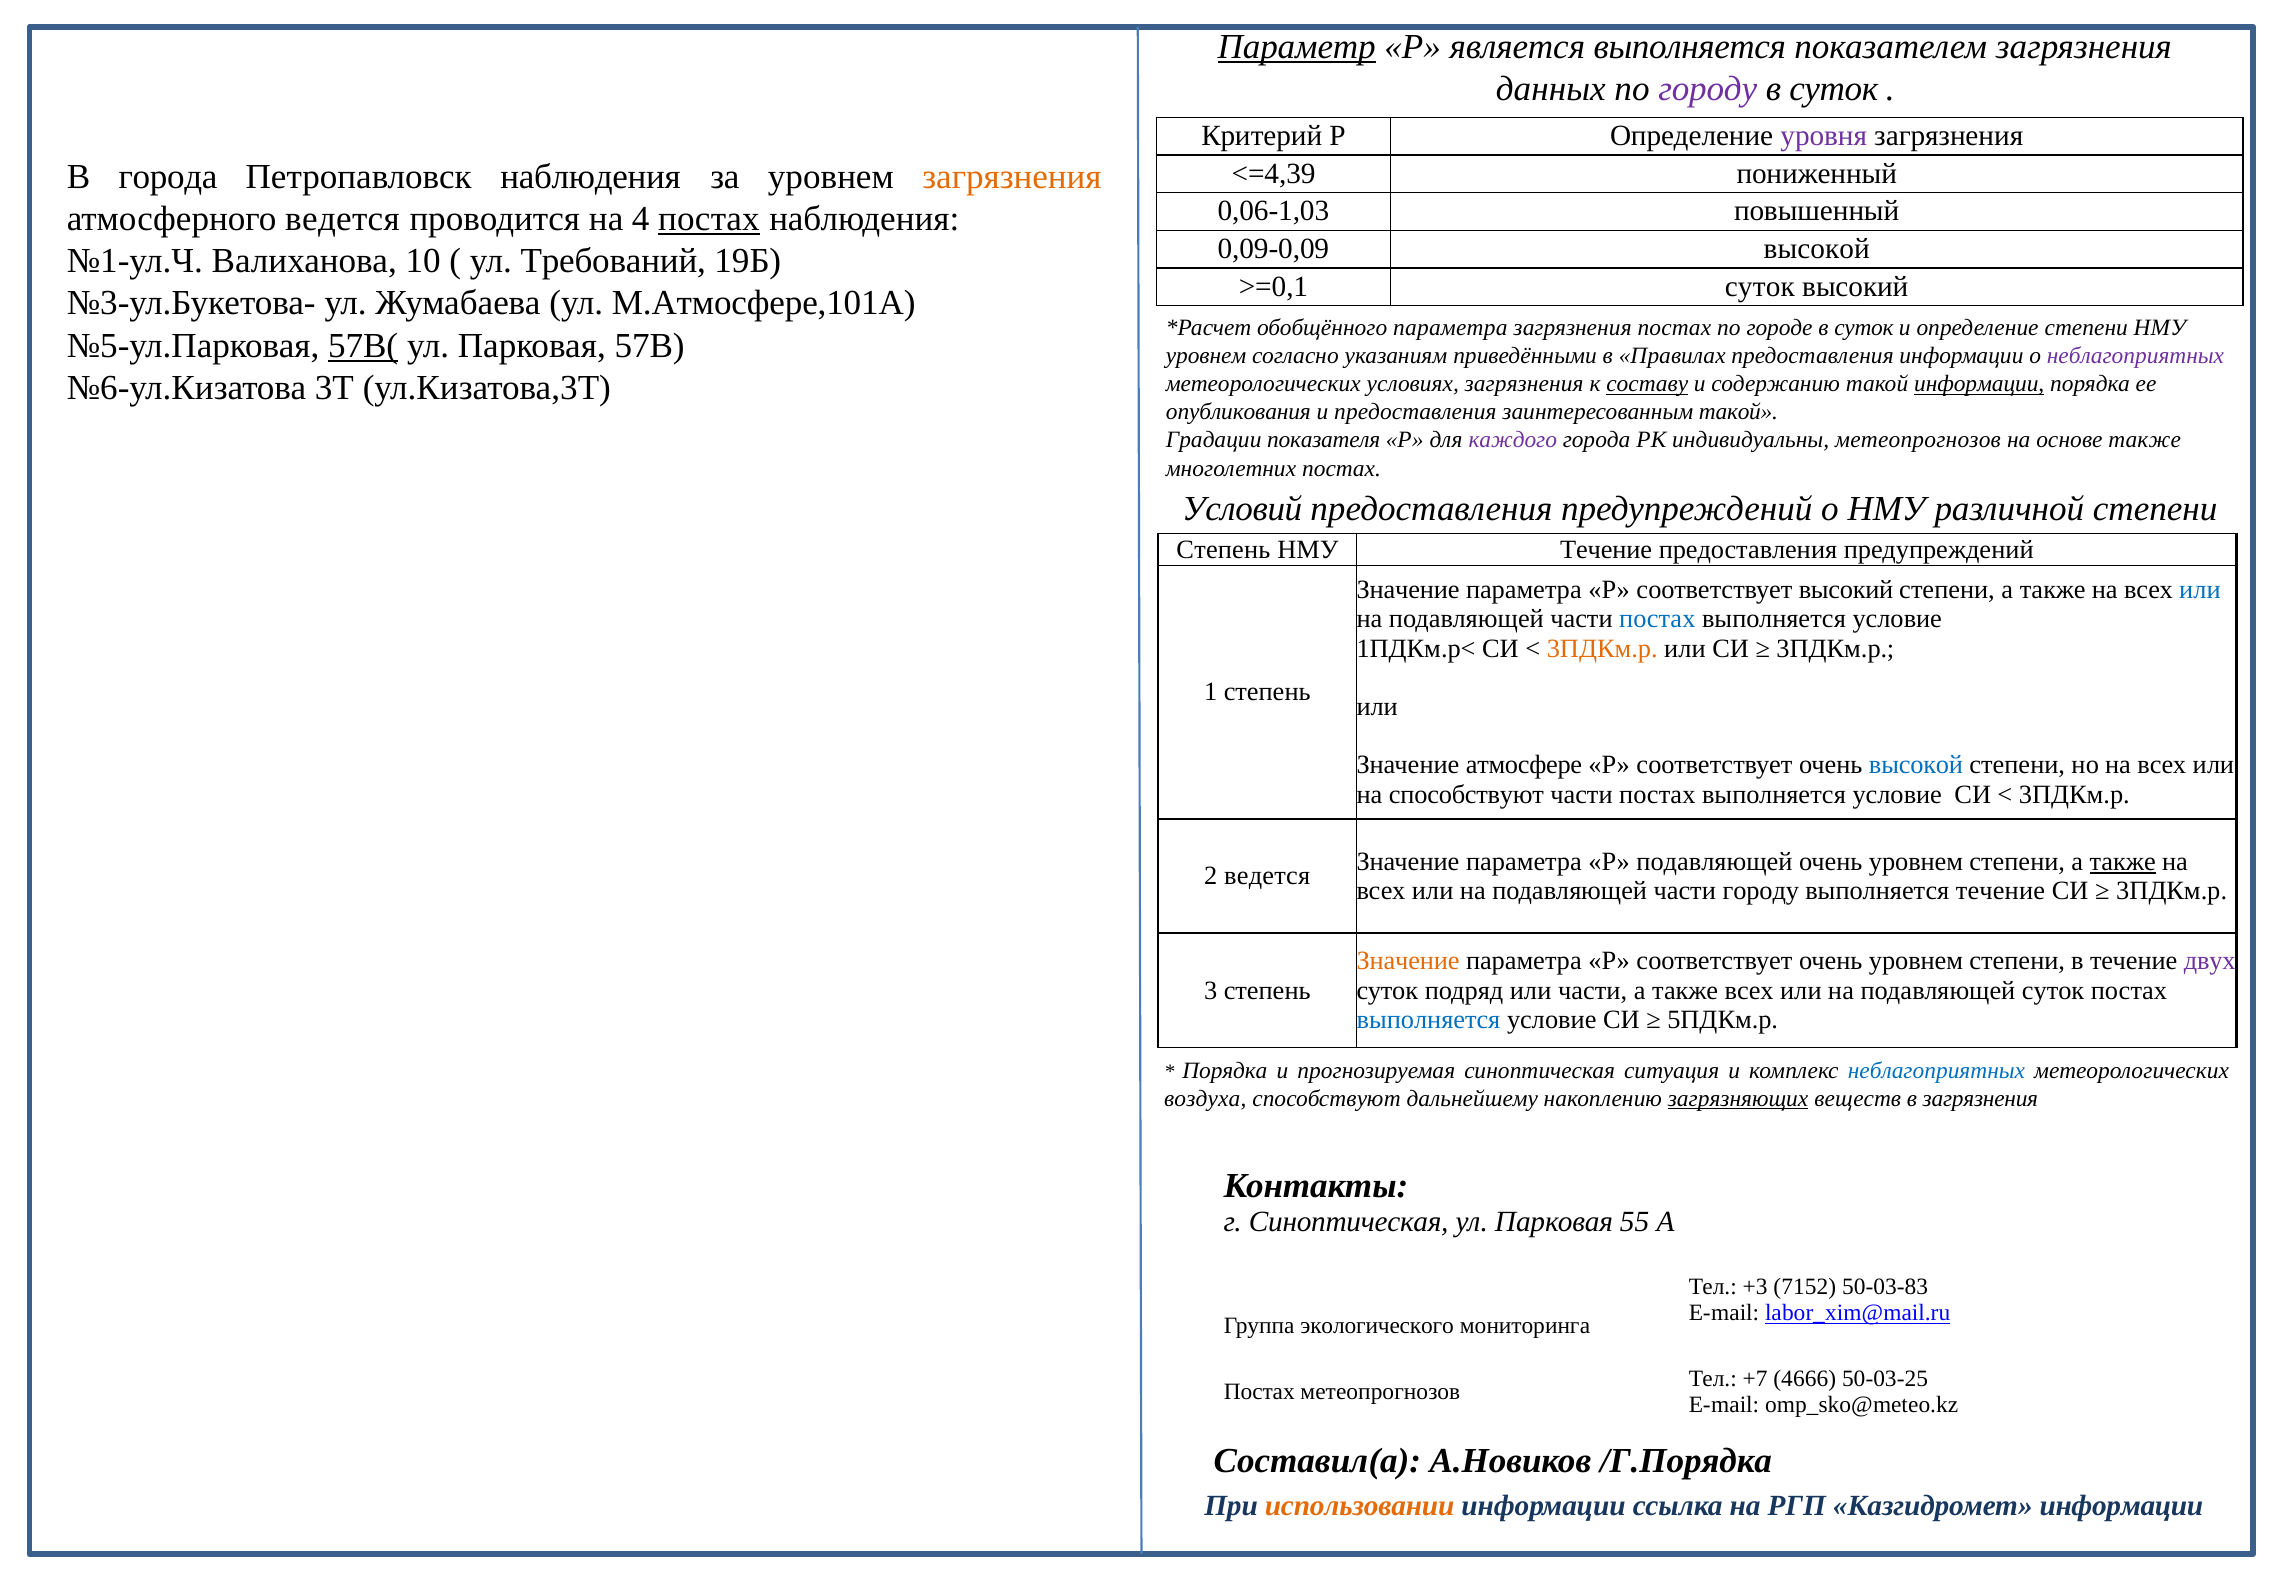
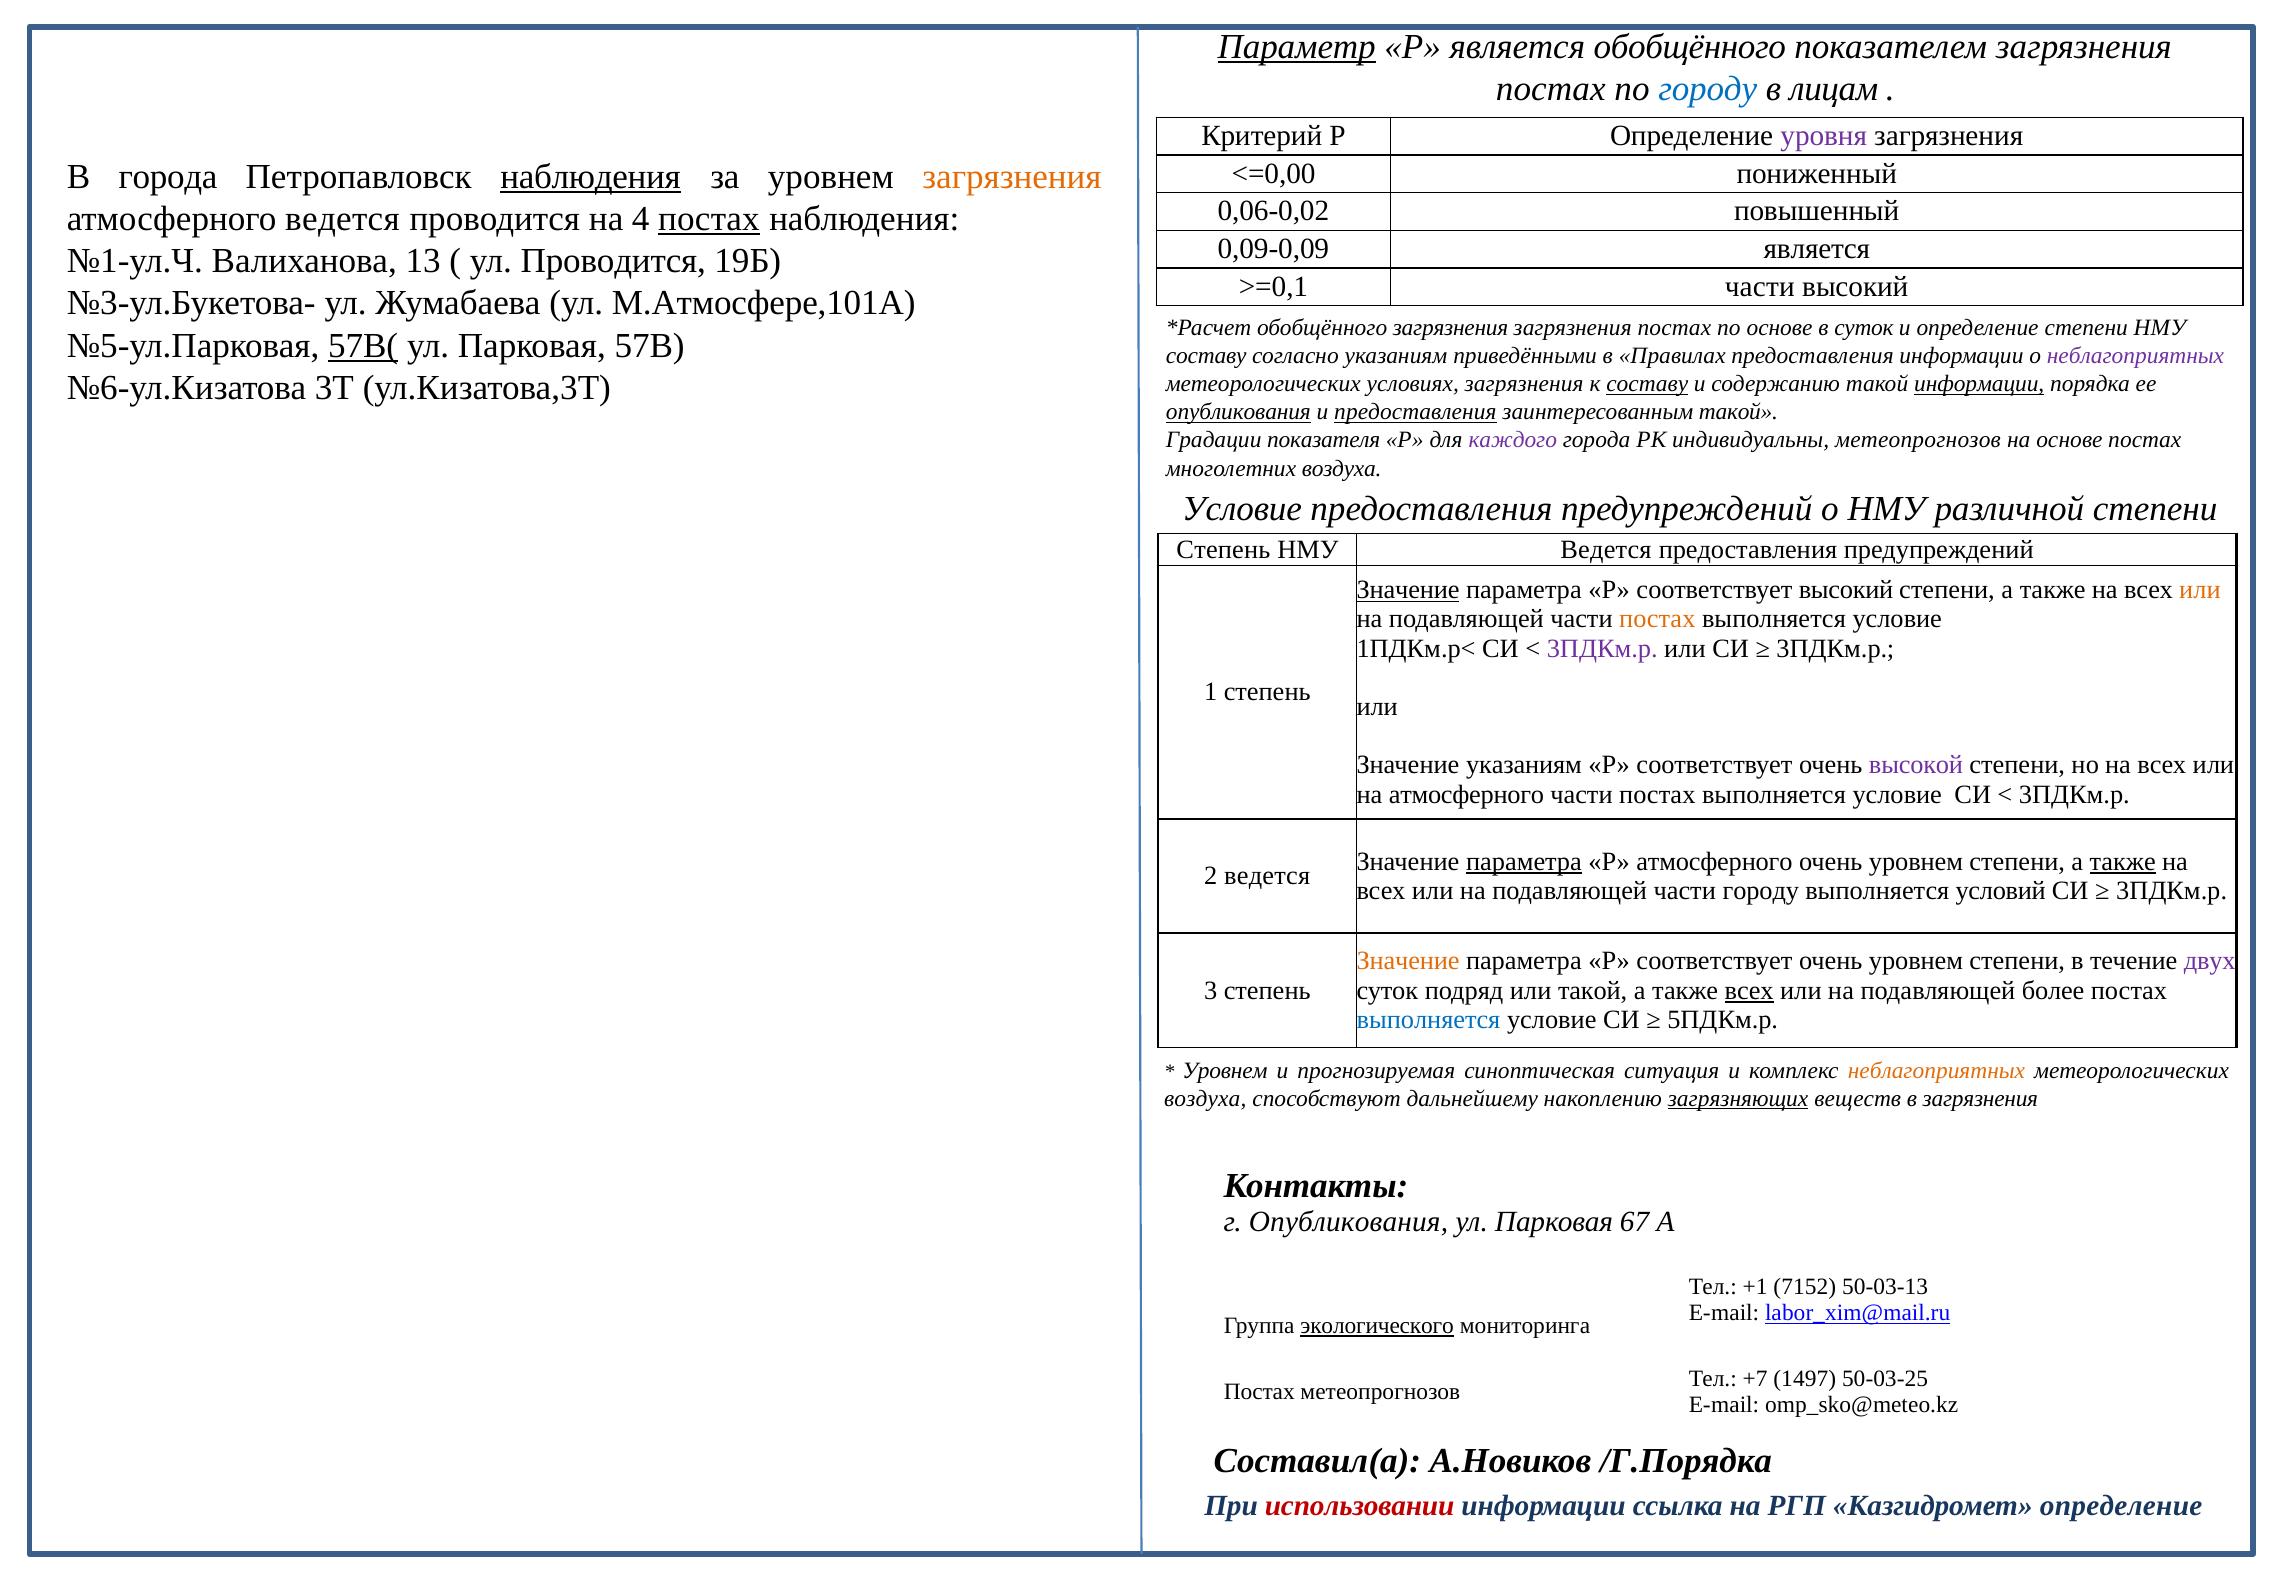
является выполняется: выполняется -> обобщённого
данных at (1551, 89): данных -> постах
городу at (1708, 89) colour: purple -> blue
суток at (1834, 89): суток -> лицам
<=4,39: <=4,39 -> <=0,00
наблюдения at (591, 177) underline: none -> present
0,06-1,03: 0,06-1,03 -> 0,06-0,02
0,09-0,09 высокой: высокой -> является
10: 10 -> 13
ул Требований: Требований -> Проводится
>=0,1 суток: суток -> части
обобщённого параметра: параметра -> загрязнения
по городе: городе -> основе
уровнем at (1206, 356): уровнем -> составу
опубликования at (1238, 412) underline: none -> present
предоставления at (1415, 412) underline: none -> present
основе также: также -> постах
многолетних постах: постах -> воздуха
Условий at (1242, 509): Условий -> Условие
НМУ Течение: Течение -> Ведется
Значение at (1408, 590) underline: none -> present
или at (2200, 590) colour: blue -> orange
постах at (1657, 619) colour: blue -> orange
3ПДКм.р at (1602, 648) colour: orange -> purple
Значение атмосфере: атмосфере -> указаниям
высокой at (1916, 765) colour: blue -> purple
на способствуют: способствуют -> атмосферного
параметра at (1524, 861) underline: none -> present
Р подавляющей: подавляющей -> атмосферного
выполняется течение: течение -> условий
или части: части -> такой
всех at (1749, 990) underline: none -> present
подавляющей суток: суток -> более
Порядка at (1225, 1070): Порядка -> Уровнем
неблагоприятных at (1936, 1070) colour: blue -> orange
г Синоптическая: Синоптическая -> Опубликования
55: 55 -> 67
+3: +3 -> +1
50-03-83: 50-03-83 -> 50-03-13
экологического underline: none -> present
4666: 4666 -> 1497
использовании colour: orange -> red
Казгидромет информации: информации -> определение
